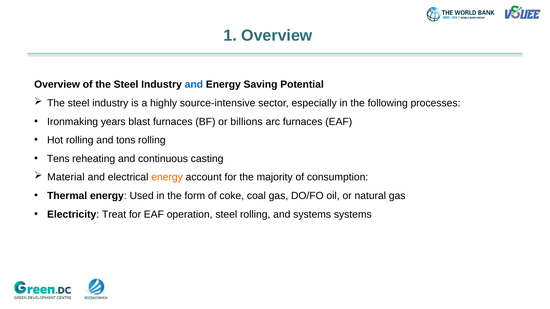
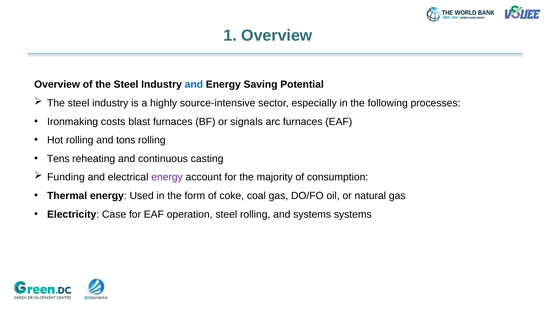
years: years -> costs
billions: billions -> signals
Material: Material -> Funding
energy at (167, 177) colour: orange -> purple
Treat: Treat -> Case
